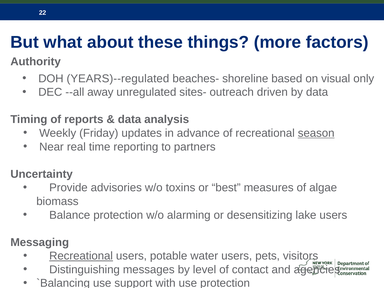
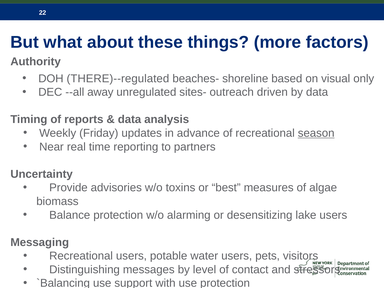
YEARS)--regulated: YEARS)--regulated -> THERE)--regulated
Recreational at (81, 256) underline: present -> none
agencies: agencies -> stressors
